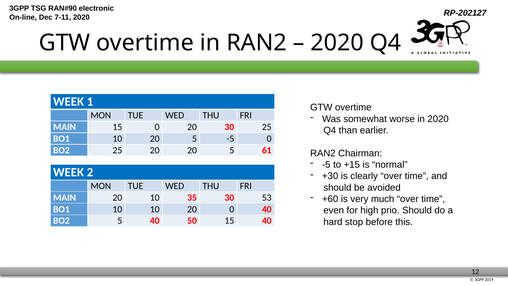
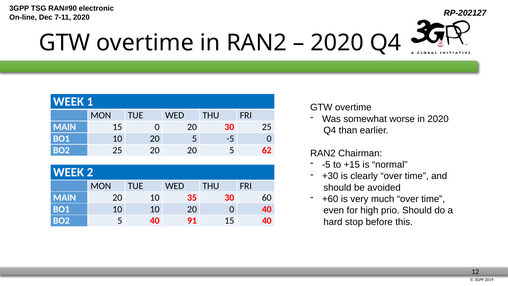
61: 61 -> 62
53: 53 -> 60
50: 50 -> 91
